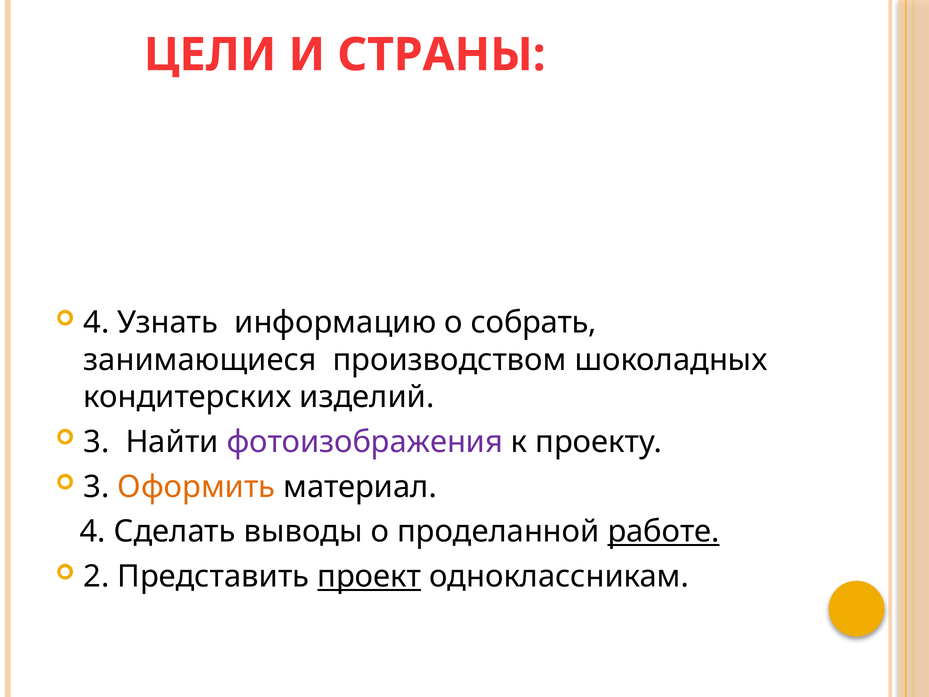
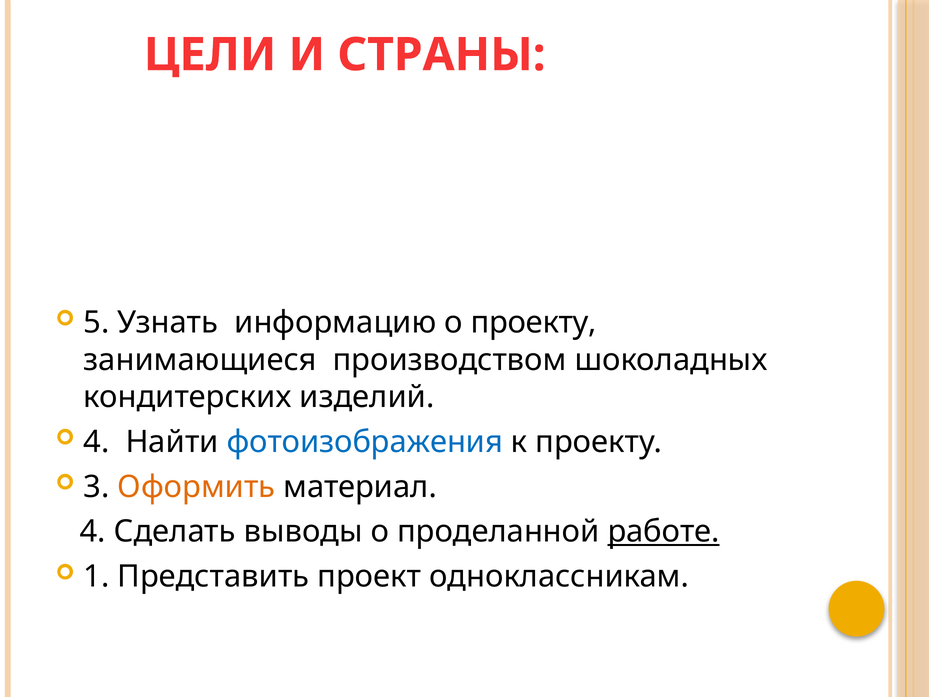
4 at (96, 322): 4 -> 5
о собрать: собрать -> проекту
3 at (96, 442): 3 -> 4
фотоизображения colour: purple -> blue
2: 2 -> 1
проект underline: present -> none
